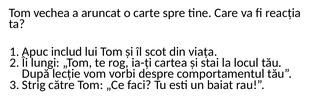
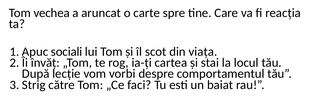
includ: includ -> sociali
lungi: lungi -> învăț
